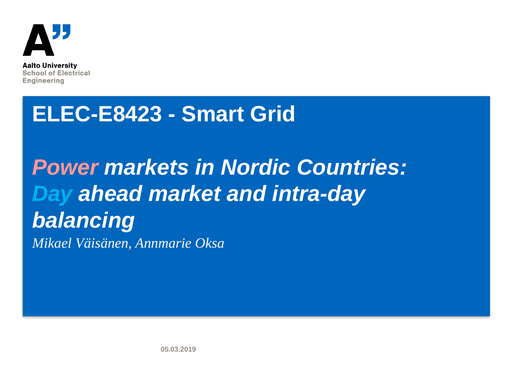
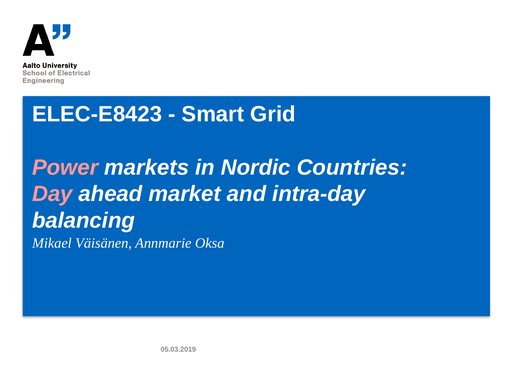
Day colour: light blue -> pink
